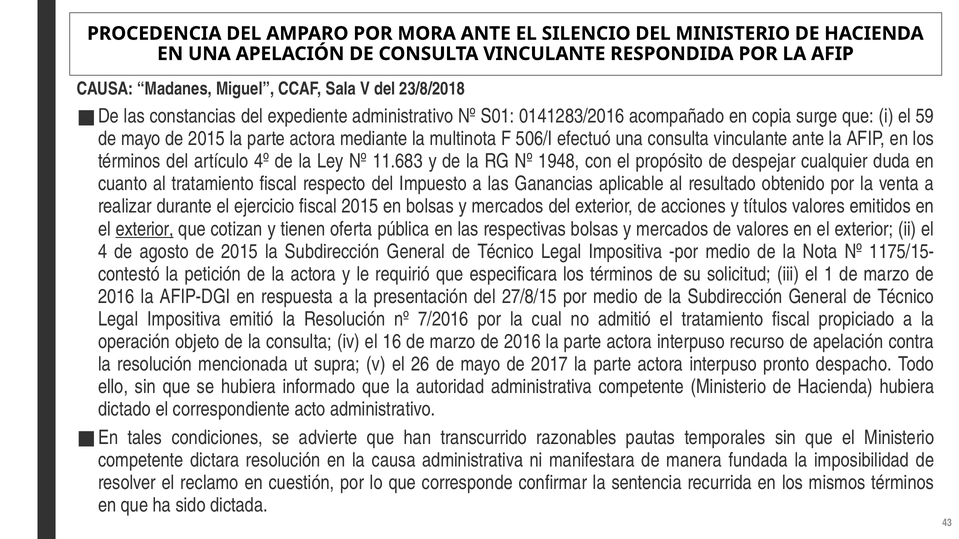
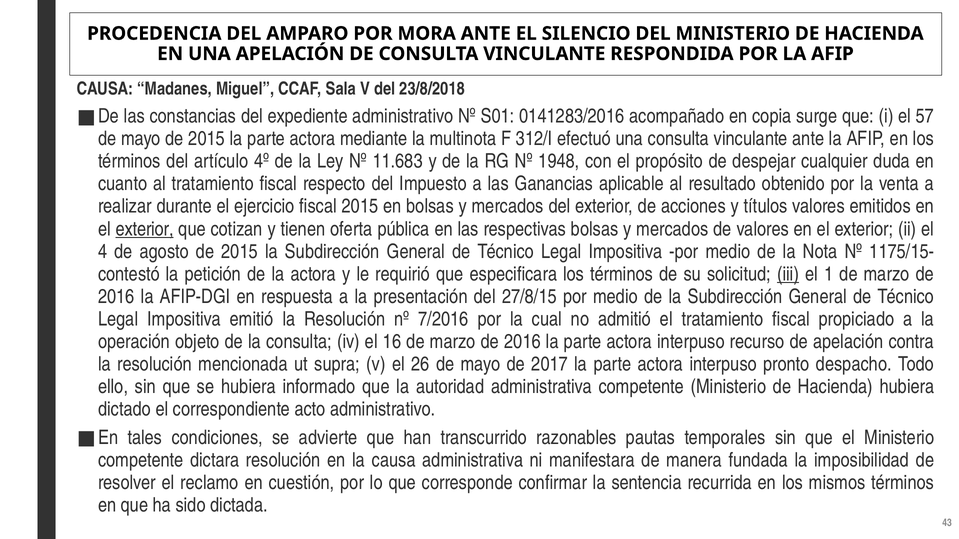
59: 59 -> 57
506/I: 506/I -> 312/I
iii underline: none -> present
